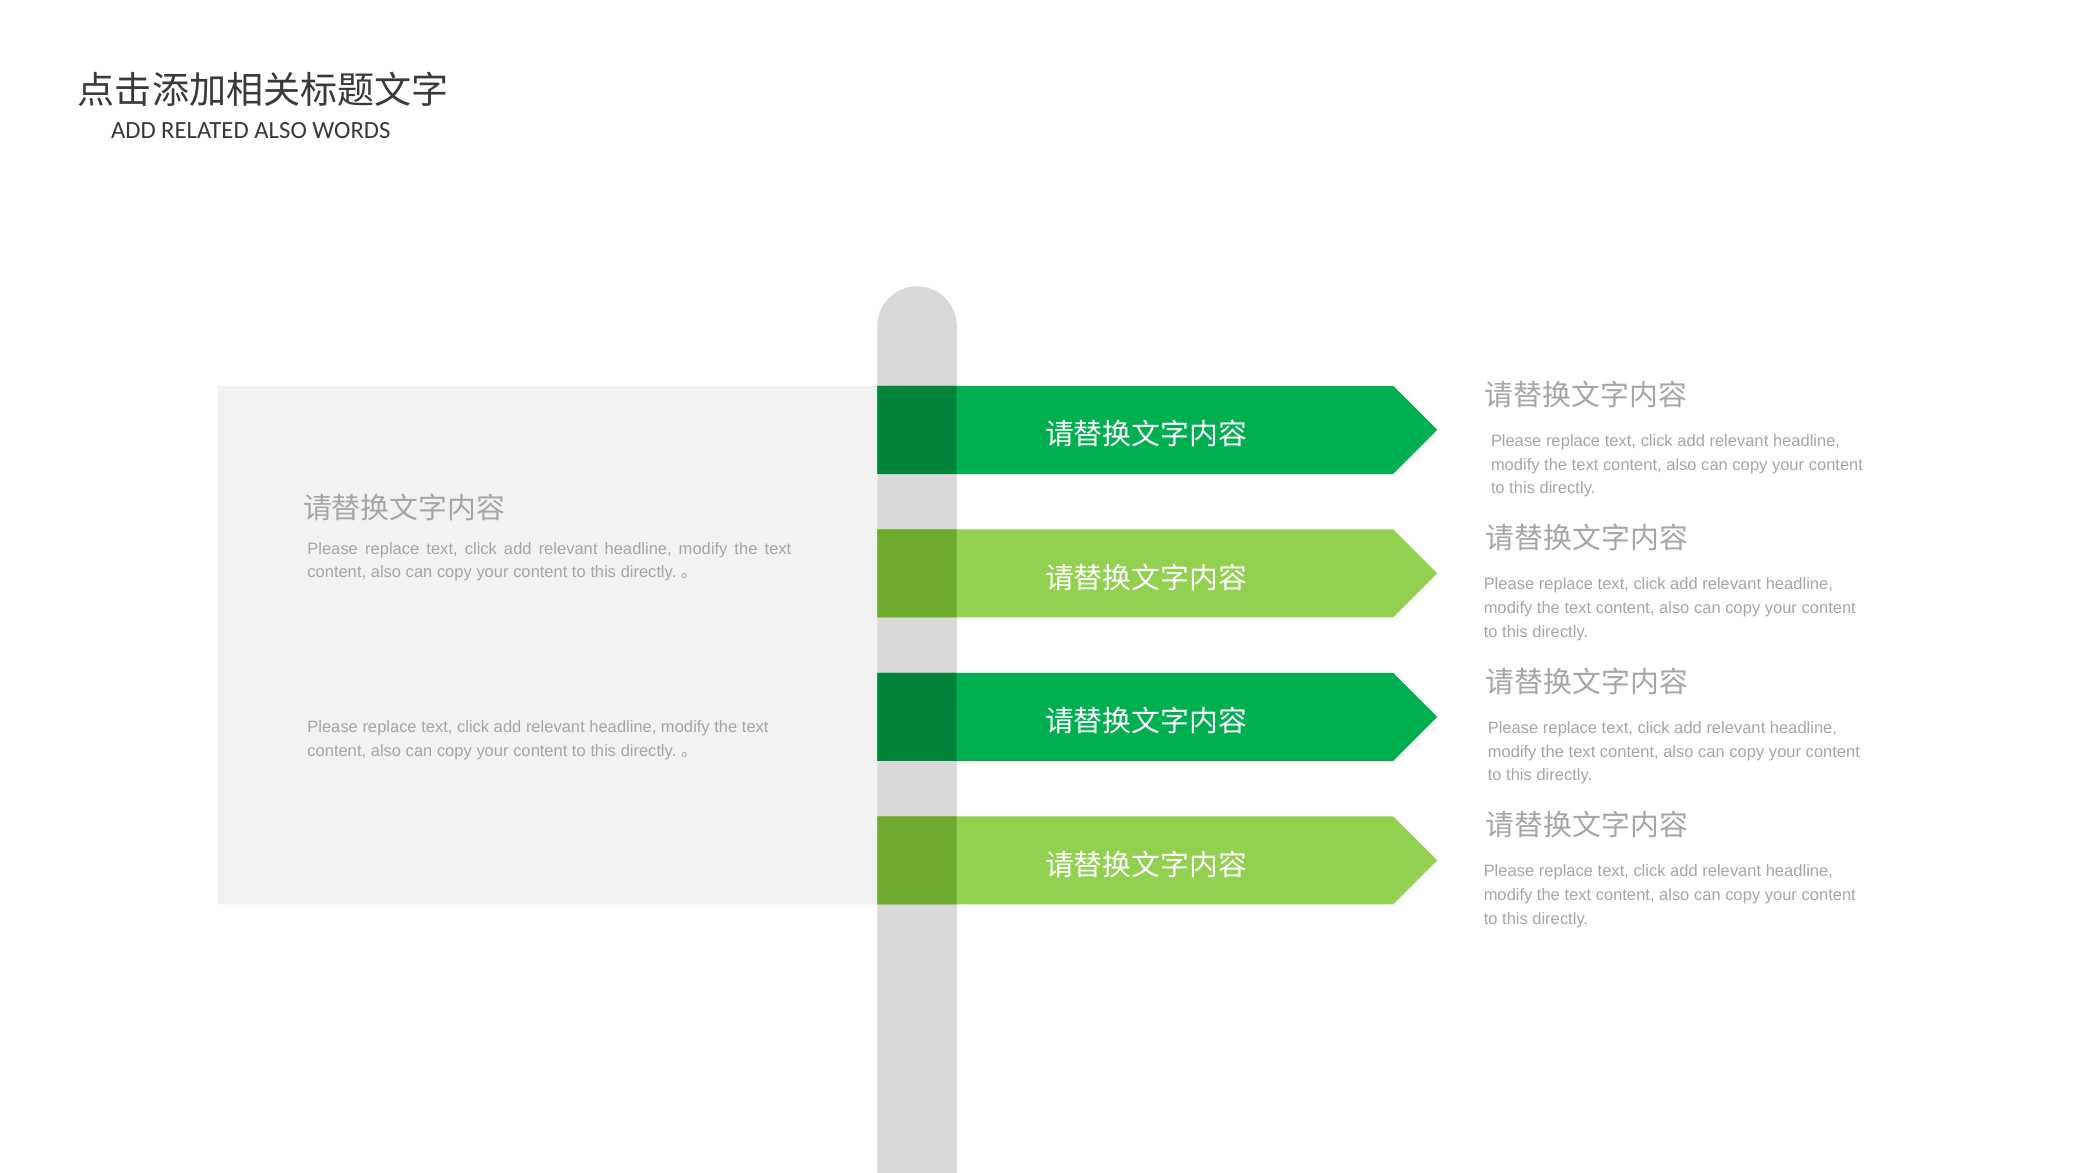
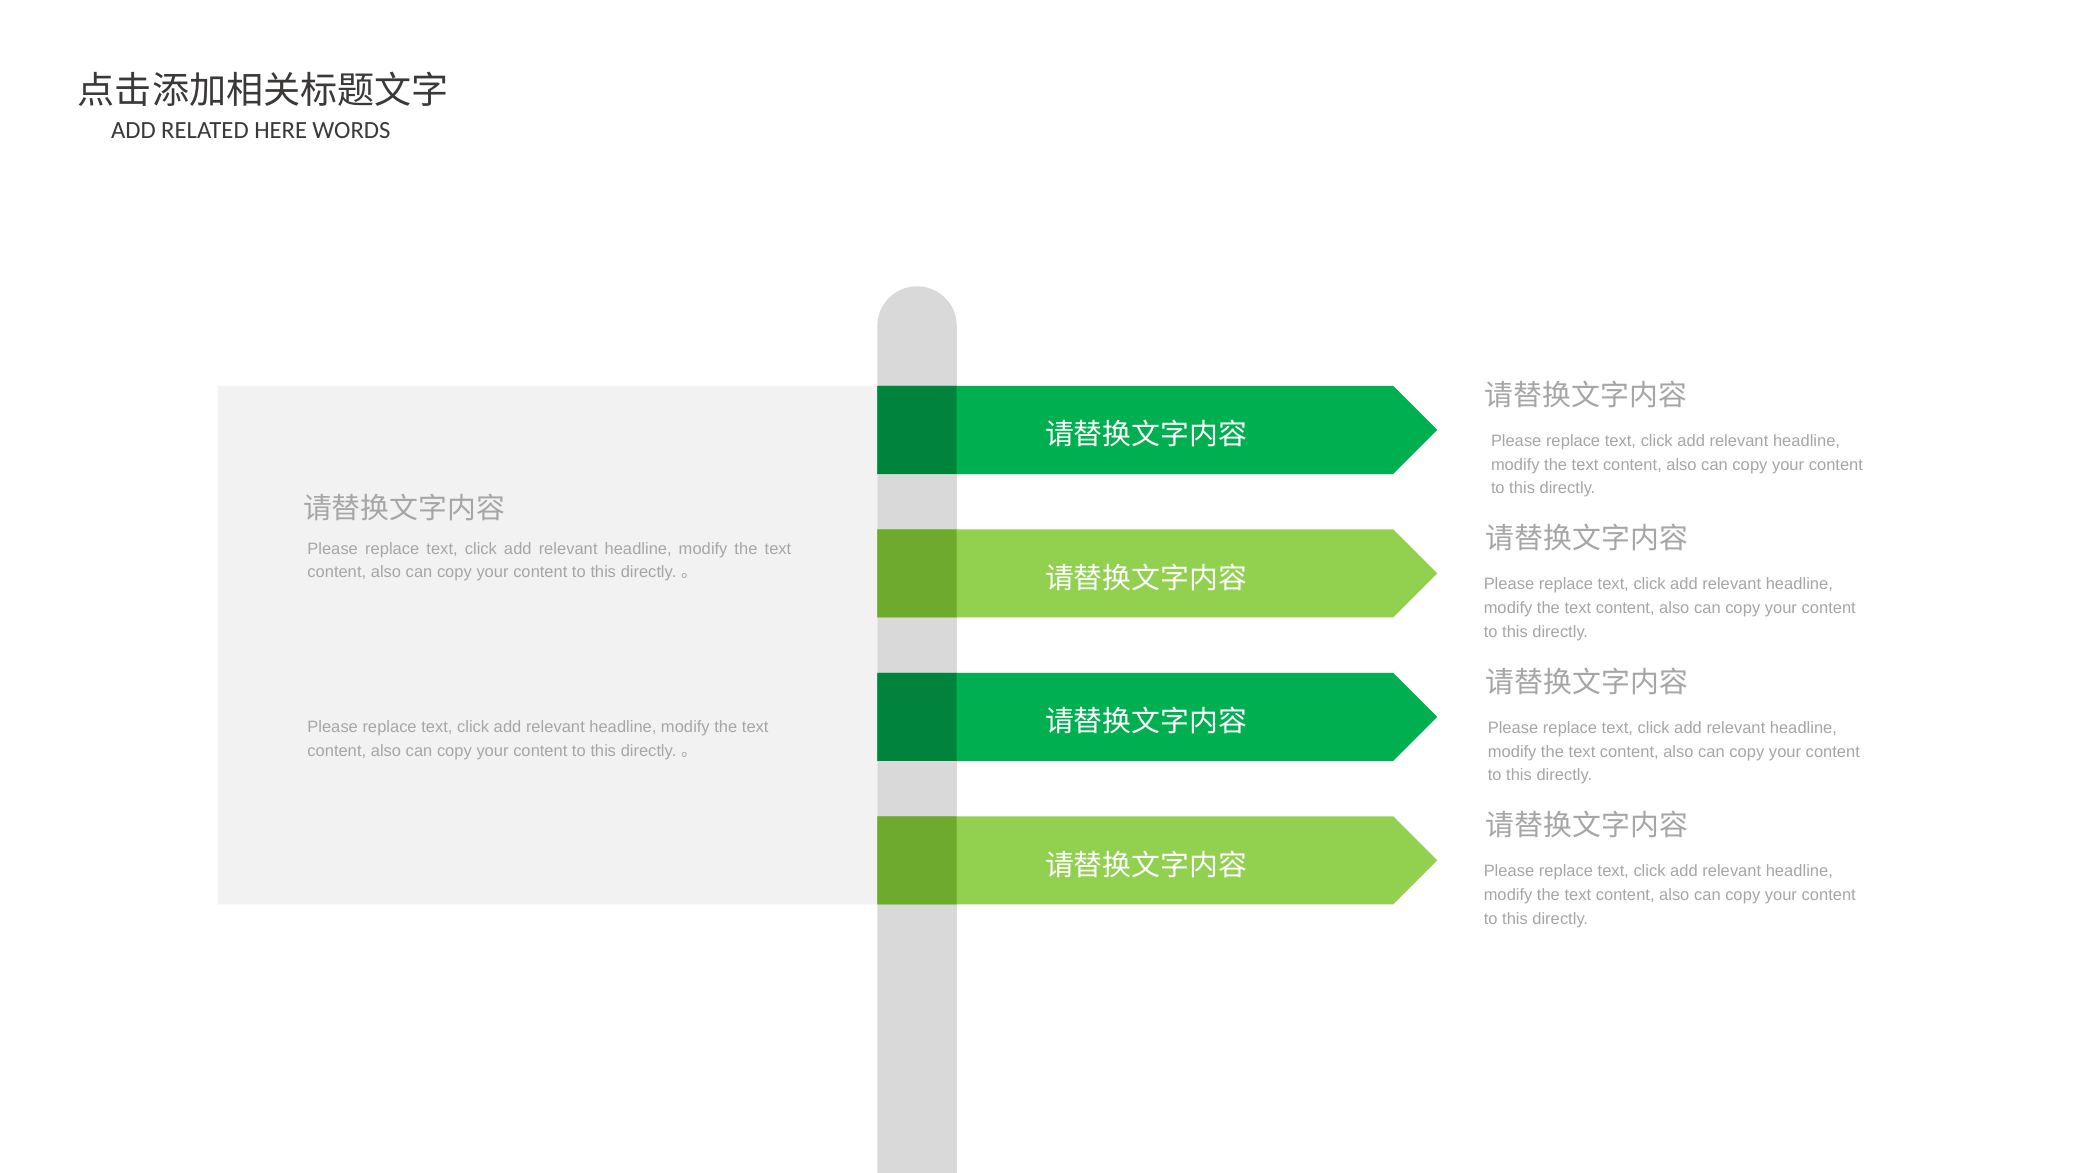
RELATED ALSO: ALSO -> HERE
